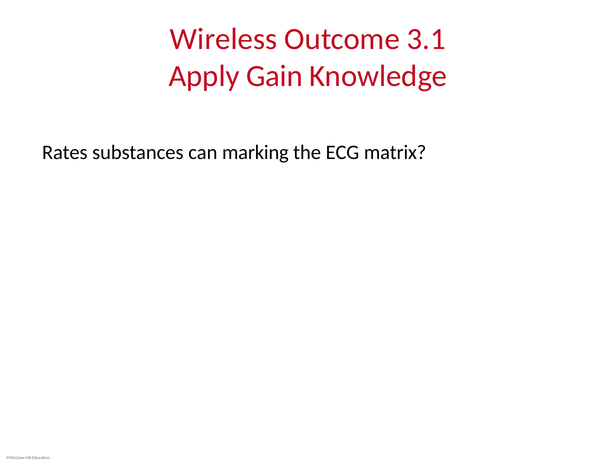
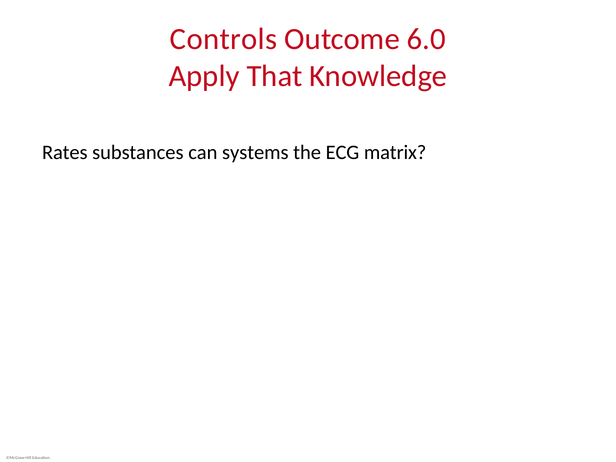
Wireless: Wireless -> Controls
3.1: 3.1 -> 6.0
Gain: Gain -> That
marking: marking -> systems
